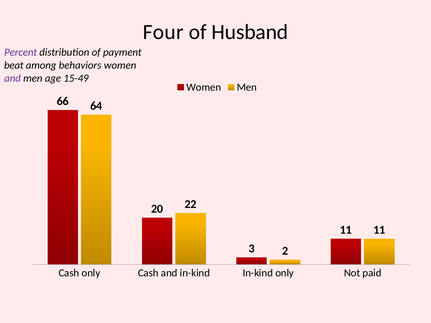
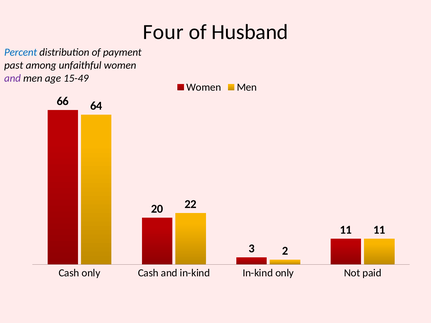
Percent colour: purple -> blue
beat: beat -> past
behaviors: behaviors -> unfaithful
